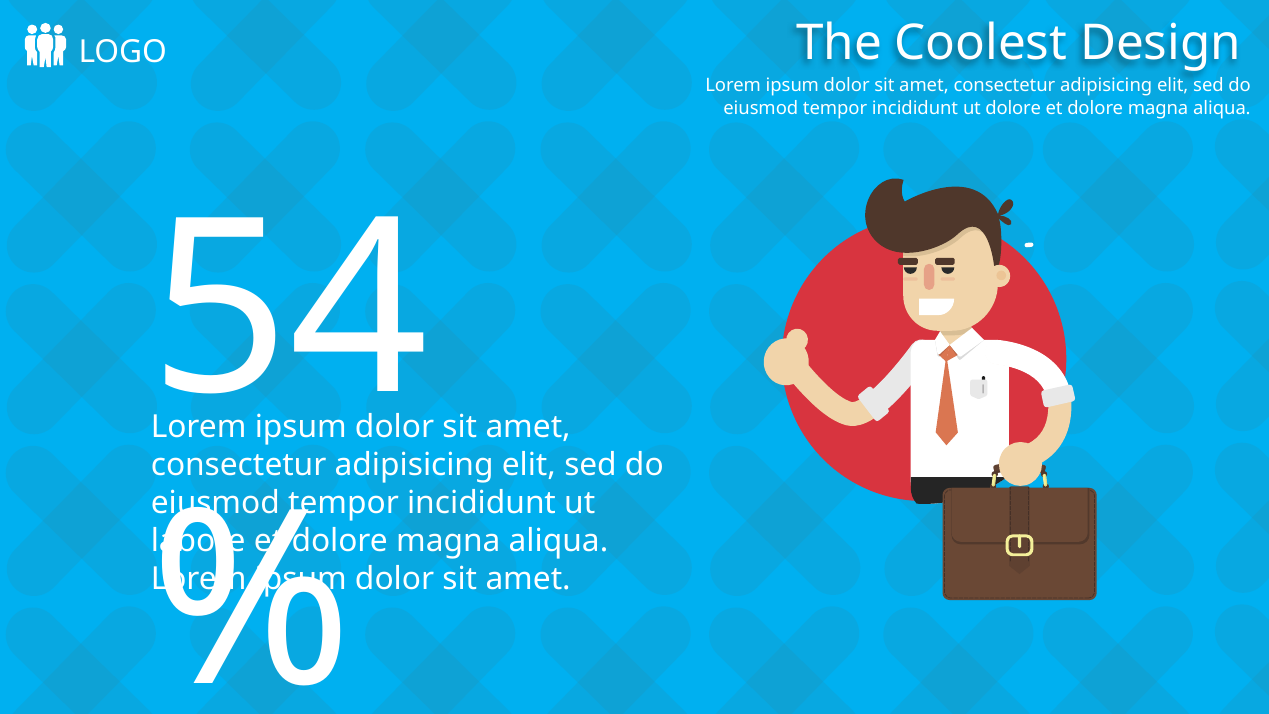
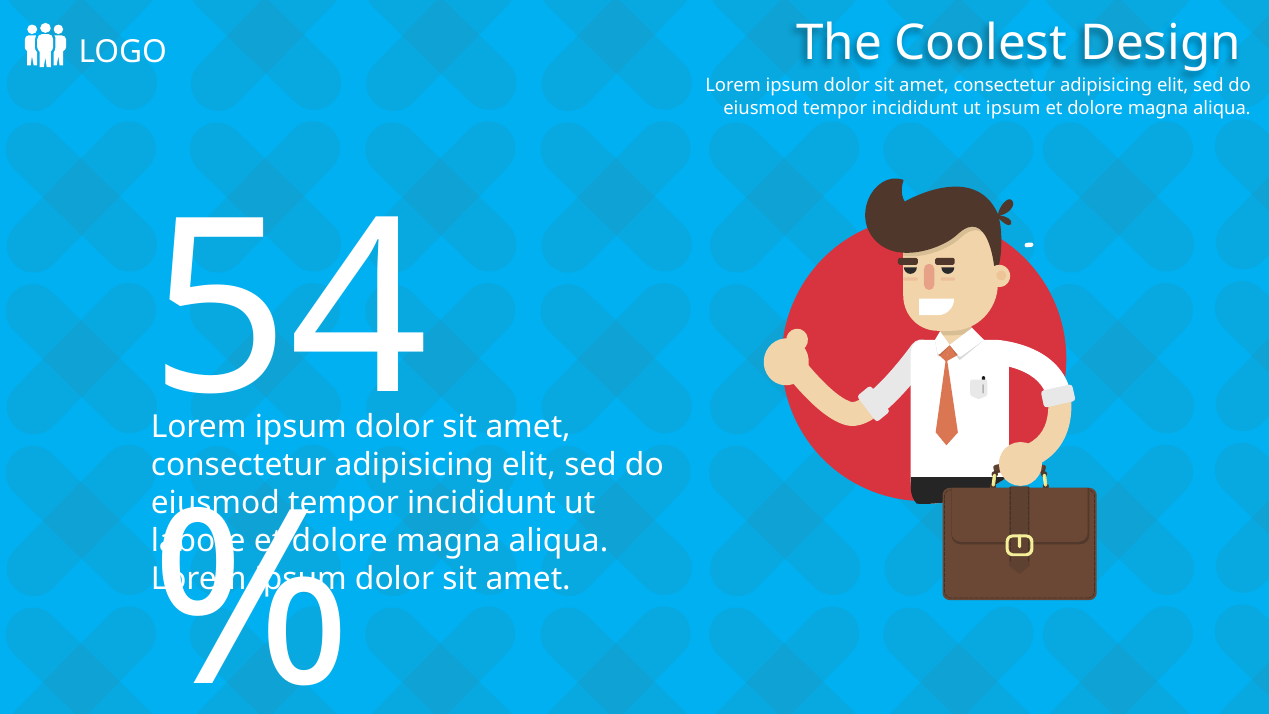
ut dolore: dolore -> ipsum
